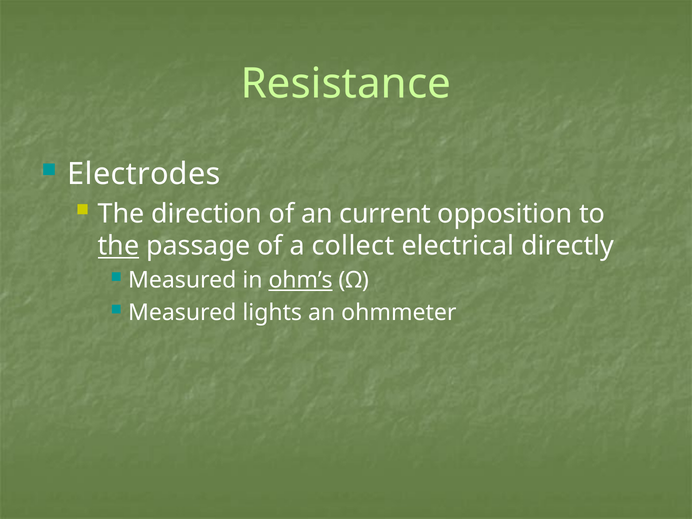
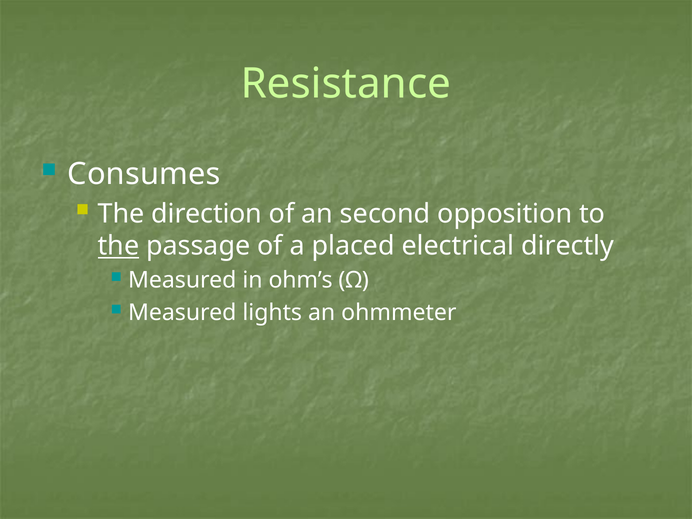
Electrodes: Electrodes -> Consumes
current: current -> second
collect: collect -> placed
ohm’s underline: present -> none
